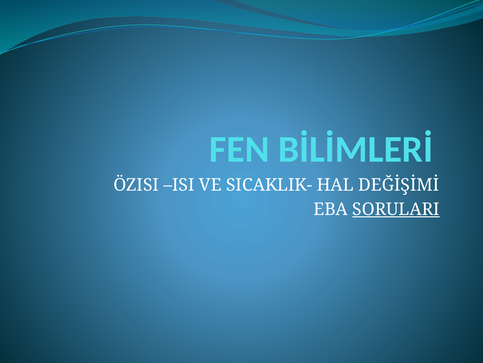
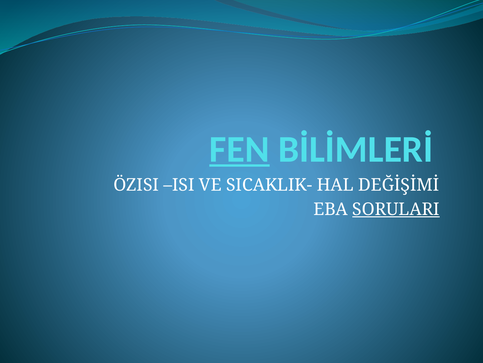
FEN underline: none -> present
